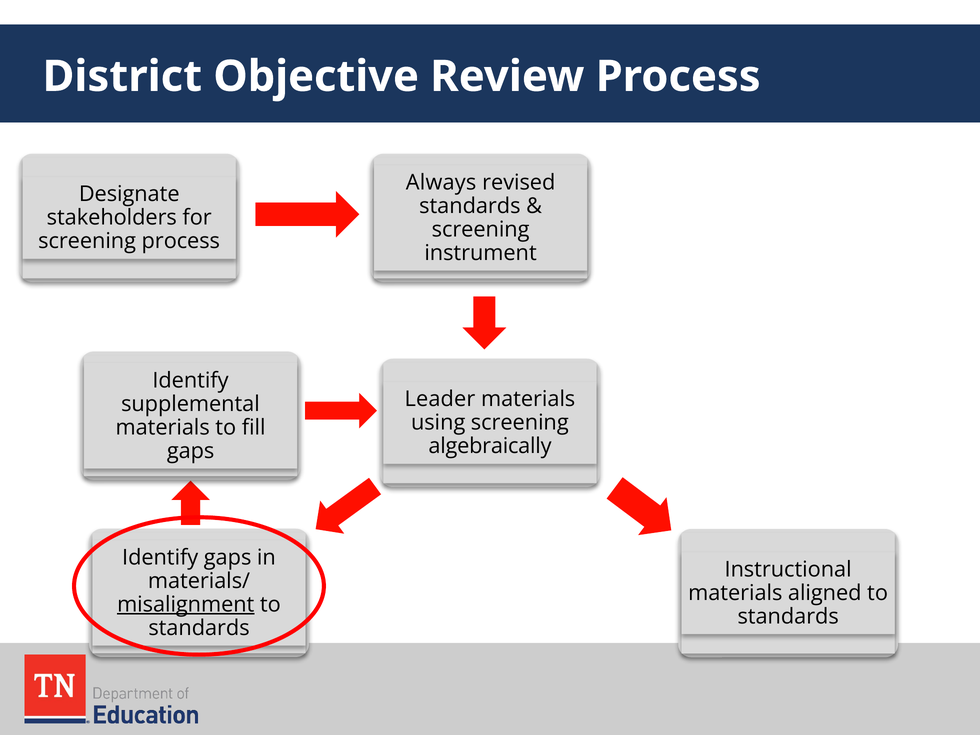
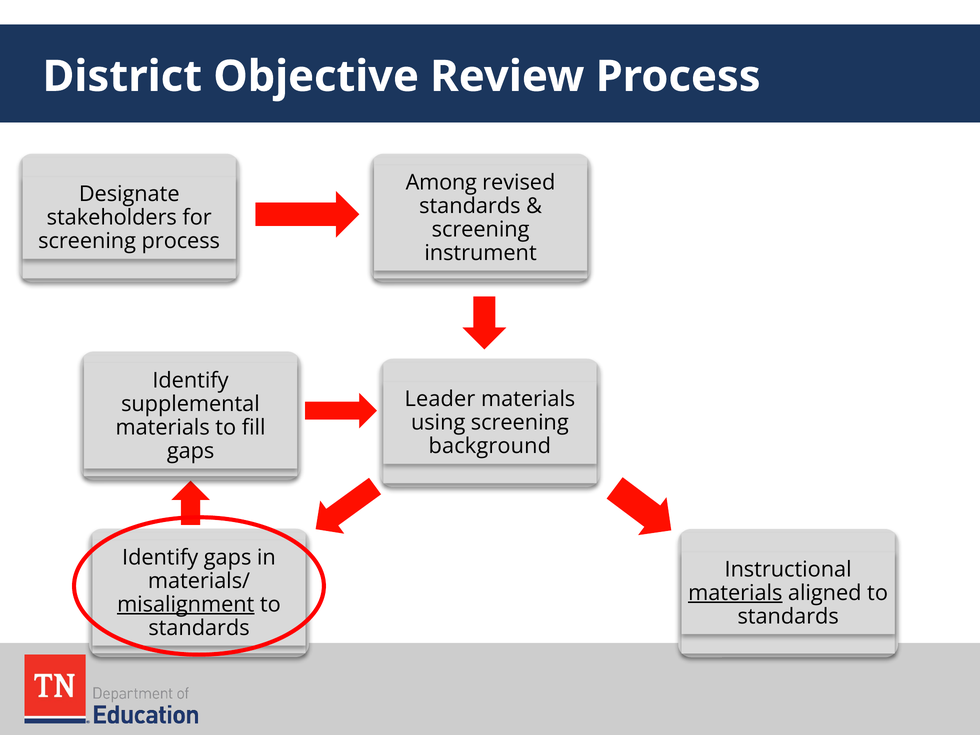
Always: Always -> Among
algebraically: algebraically -> background
materials at (735, 593) underline: none -> present
